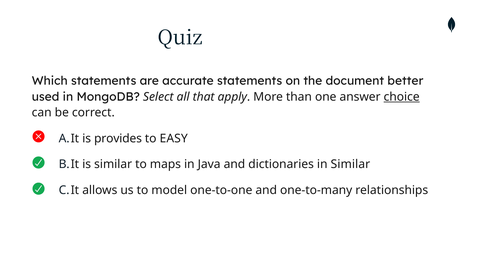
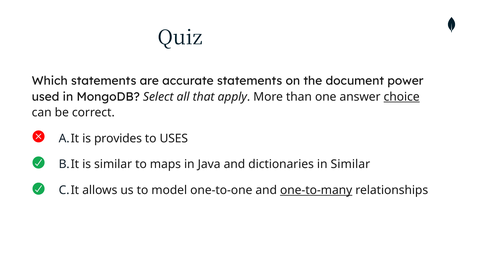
better: better -> power
EASY: EASY -> USES
one-to-many underline: none -> present
